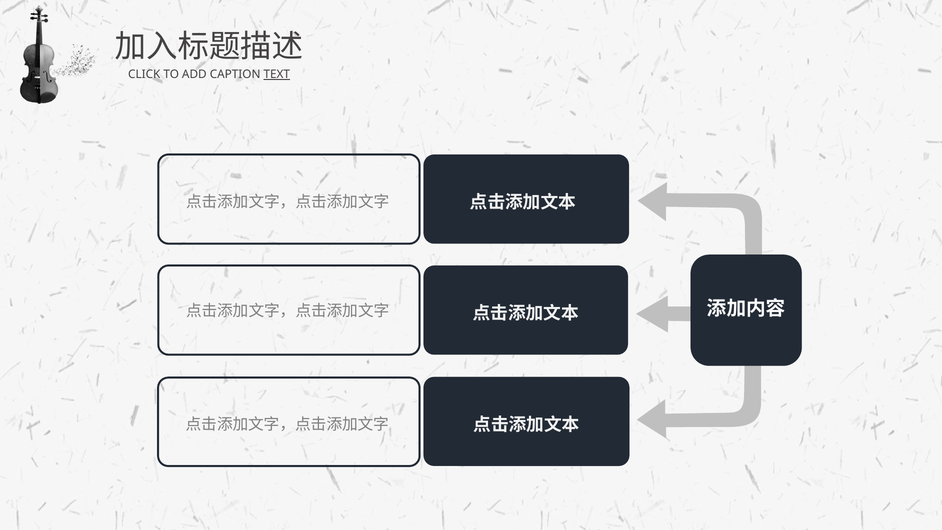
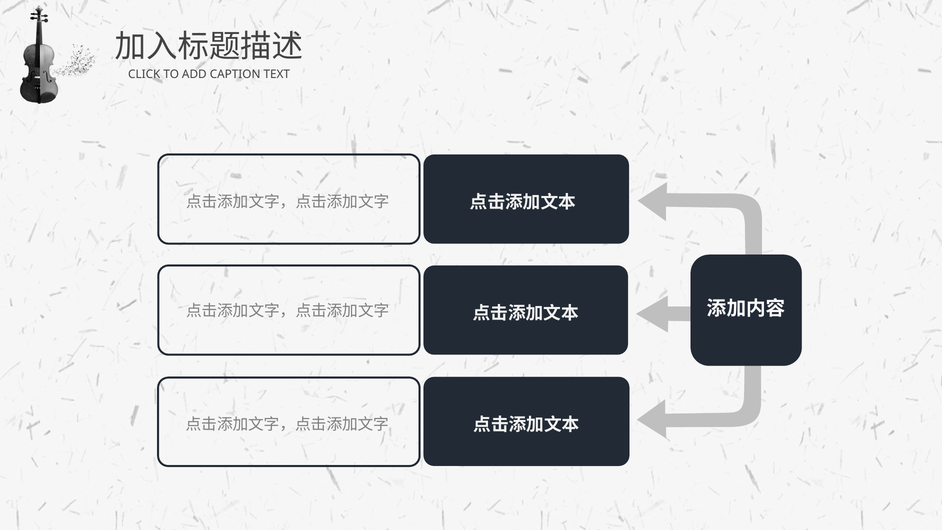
TEXT underline: present -> none
